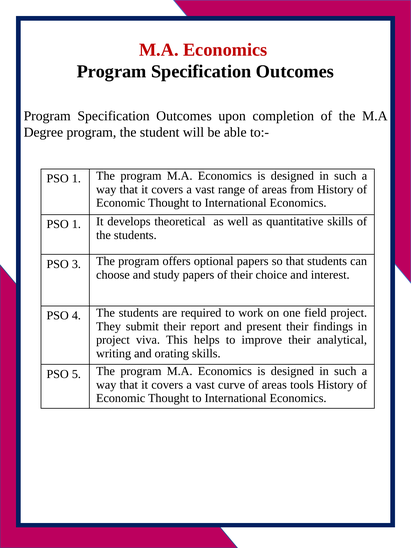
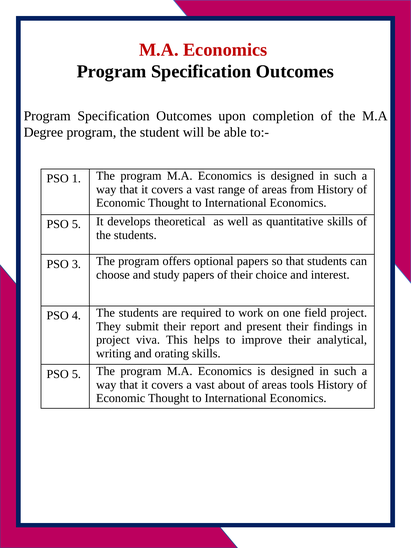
1 at (76, 224): 1 -> 5
curve: curve -> about
